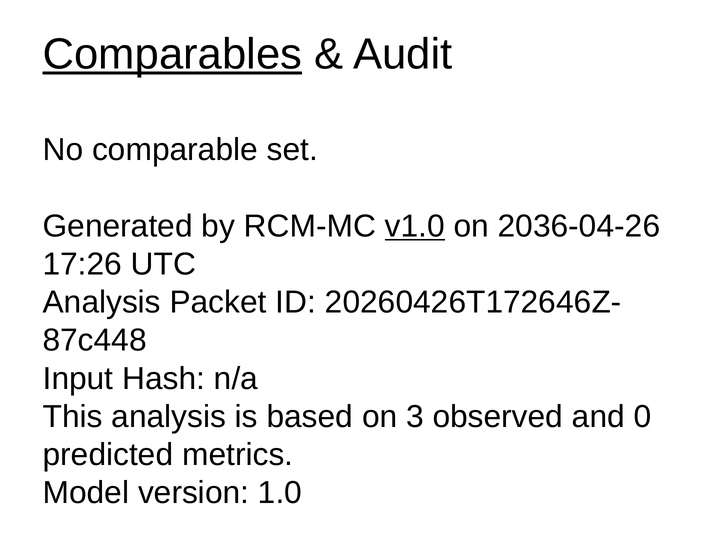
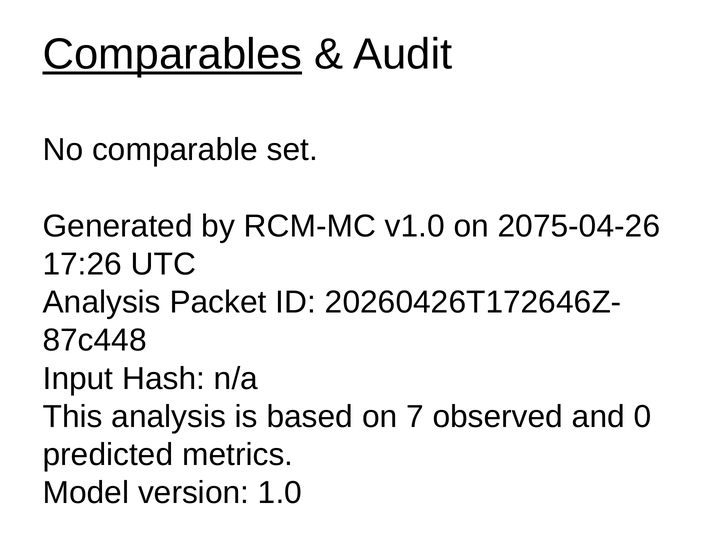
v1.0 underline: present -> none
2036-04-26: 2036-04-26 -> 2075-04-26
3: 3 -> 7
